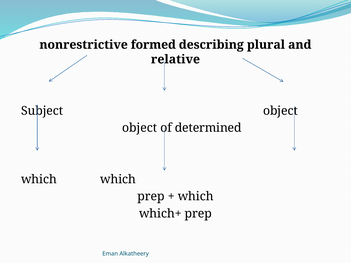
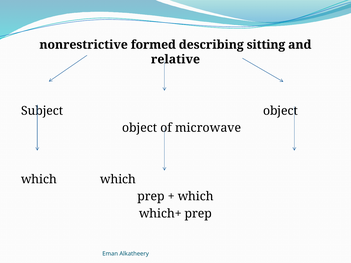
plural: plural -> sitting
determined: determined -> microwave
